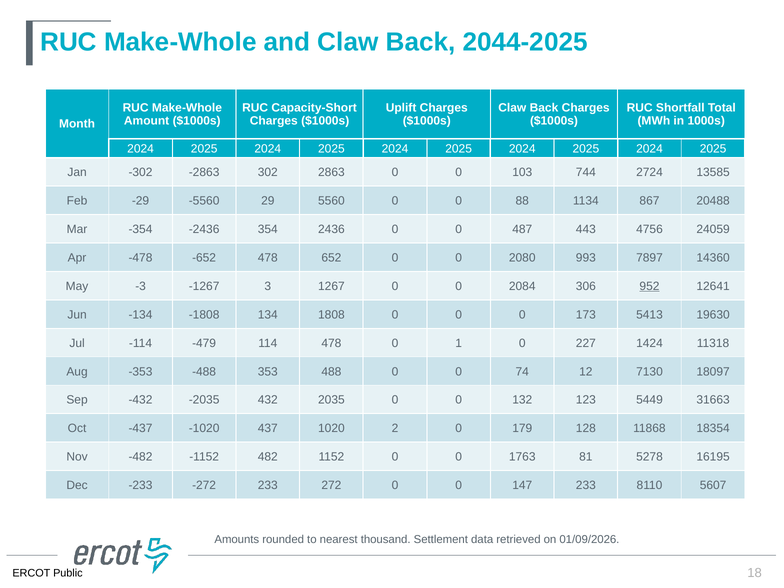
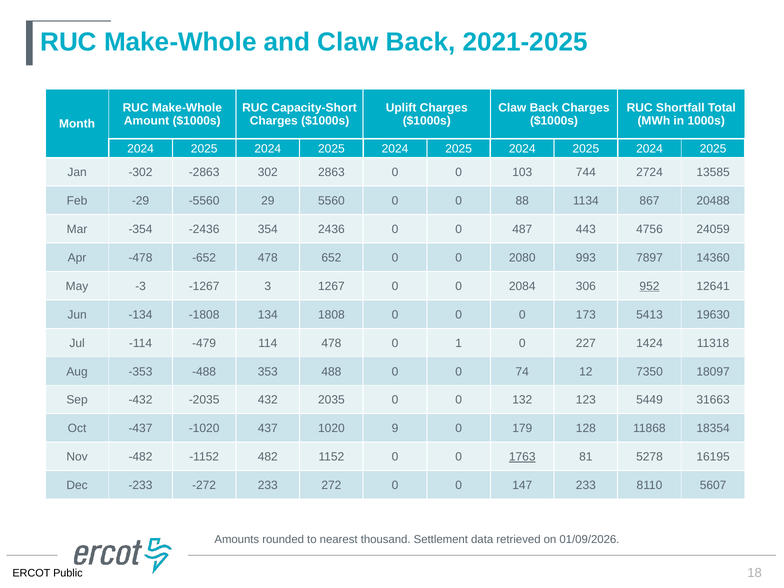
2044-2025: 2044-2025 -> 2021-2025
7130: 7130 -> 7350
2: 2 -> 9
1763 underline: none -> present
